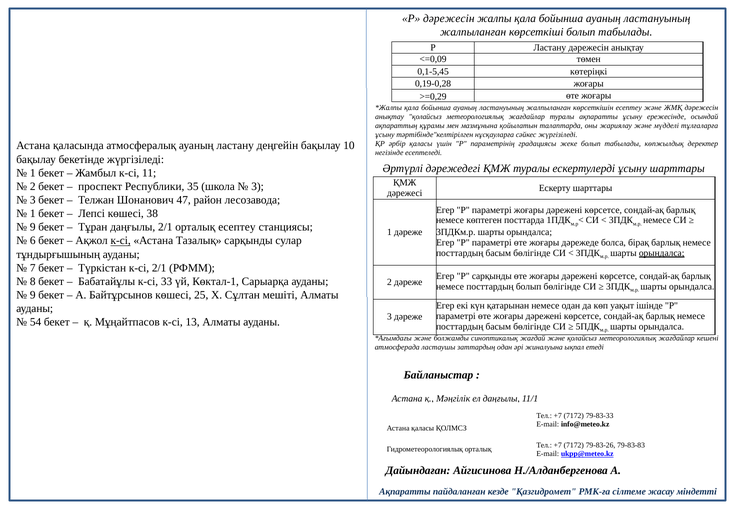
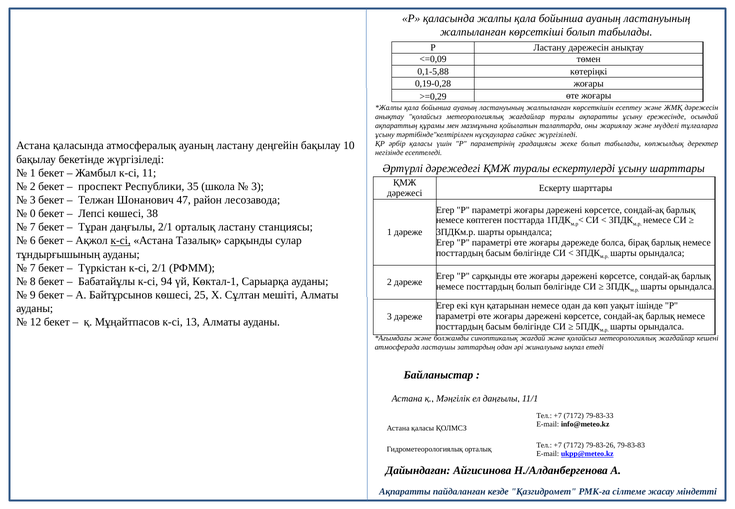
Р дәрежесін: дәрежесін -> қаласында
0,1-5,45: 0,1-5,45 -> 0,1-5,88
1 at (33, 214): 1 -> 0
9 at (33, 227): 9 -> 7
орталық есептеу: есептеу -> ластану
орындалса at (662, 253) underline: present -> none
33: 33 -> 94
54: 54 -> 12
